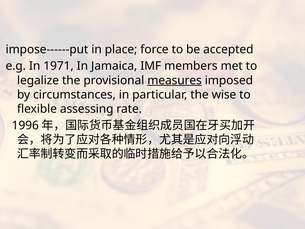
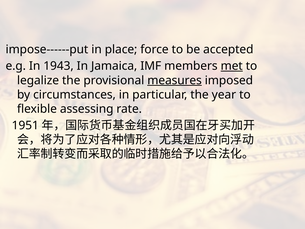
1971: 1971 -> 1943
met underline: none -> present
wise: wise -> year
1996: 1996 -> 1951
